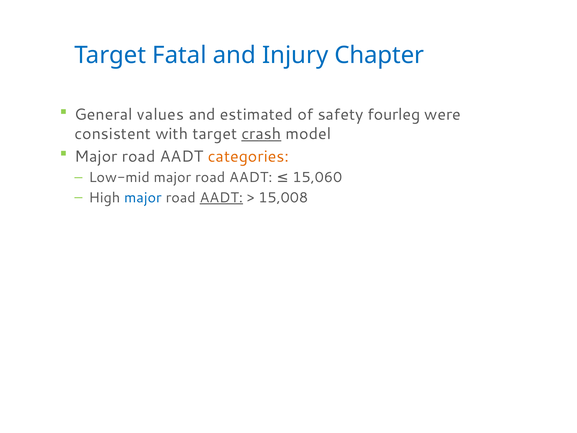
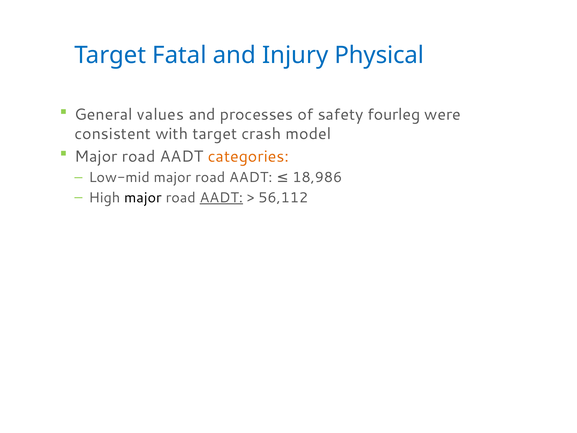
Chapter: Chapter -> Physical
estimated: estimated -> processes
crash underline: present -> none
15,060: 15,060 -> 18,986
major at (143, 198) colour: blue -> black
15,008: 15,008 -> 56,112
